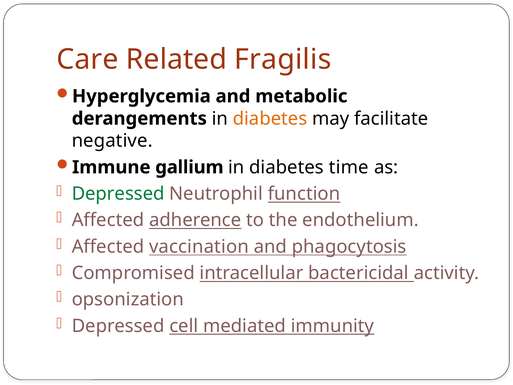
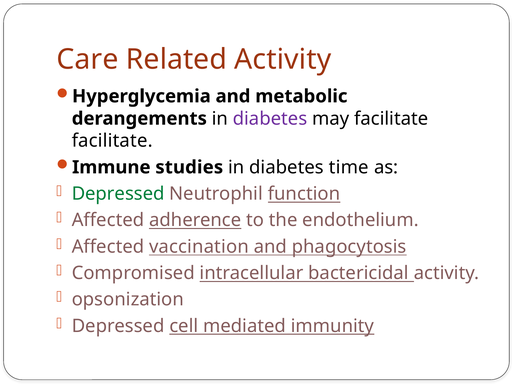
Related Fragilis: Fragilis -> Activity
diabetes at (270, 118) colour: orange -> purple
negative at (112, 141): negative -> facilitate
gallium: gallium -> studies
